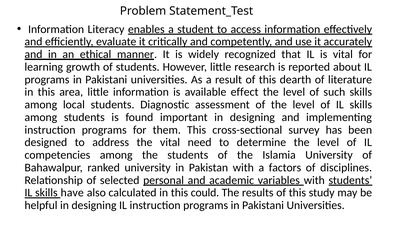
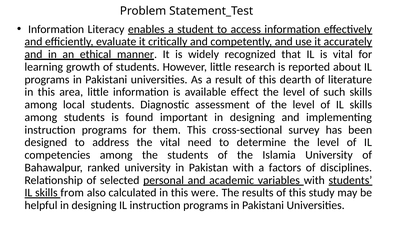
have: have -> from
could: could -> were
